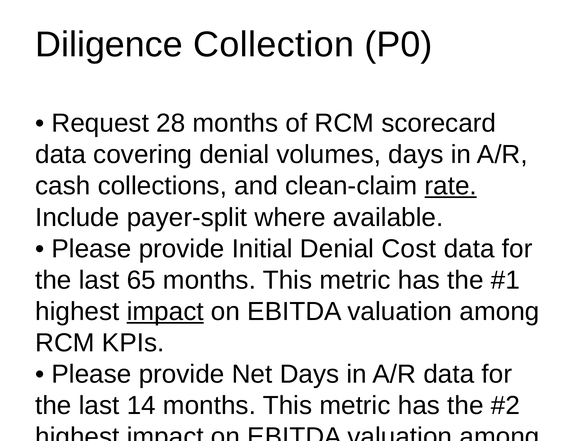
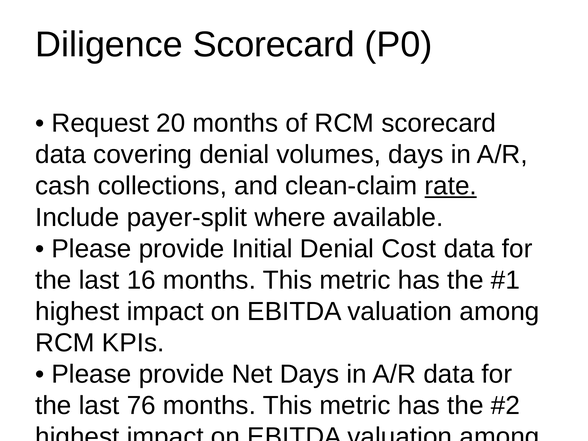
Diligence Collection: Collection -> Scorecard
28: 28 -> 20
65: 65 -> 16
impact at (165, 312) underline: present -> none
14: 14 -> 76
